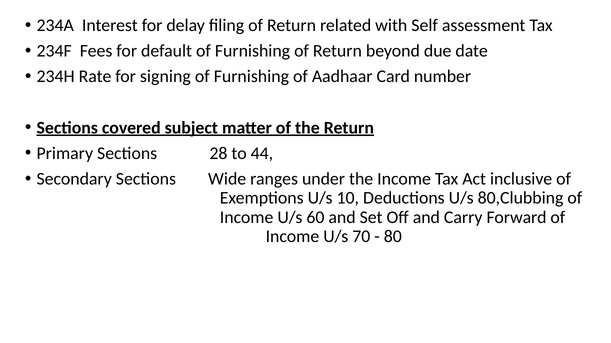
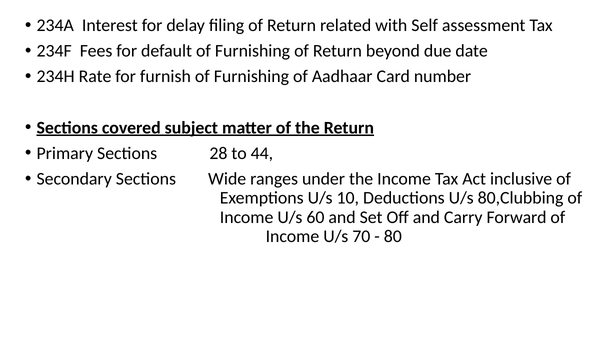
signing: signing -> furnish
